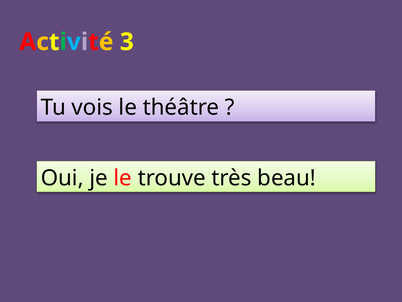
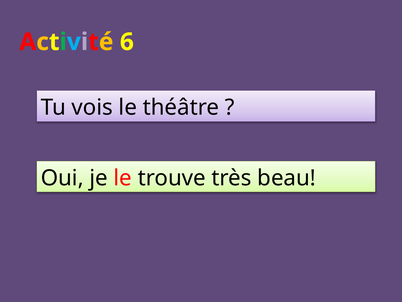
3: 3 -> 6
